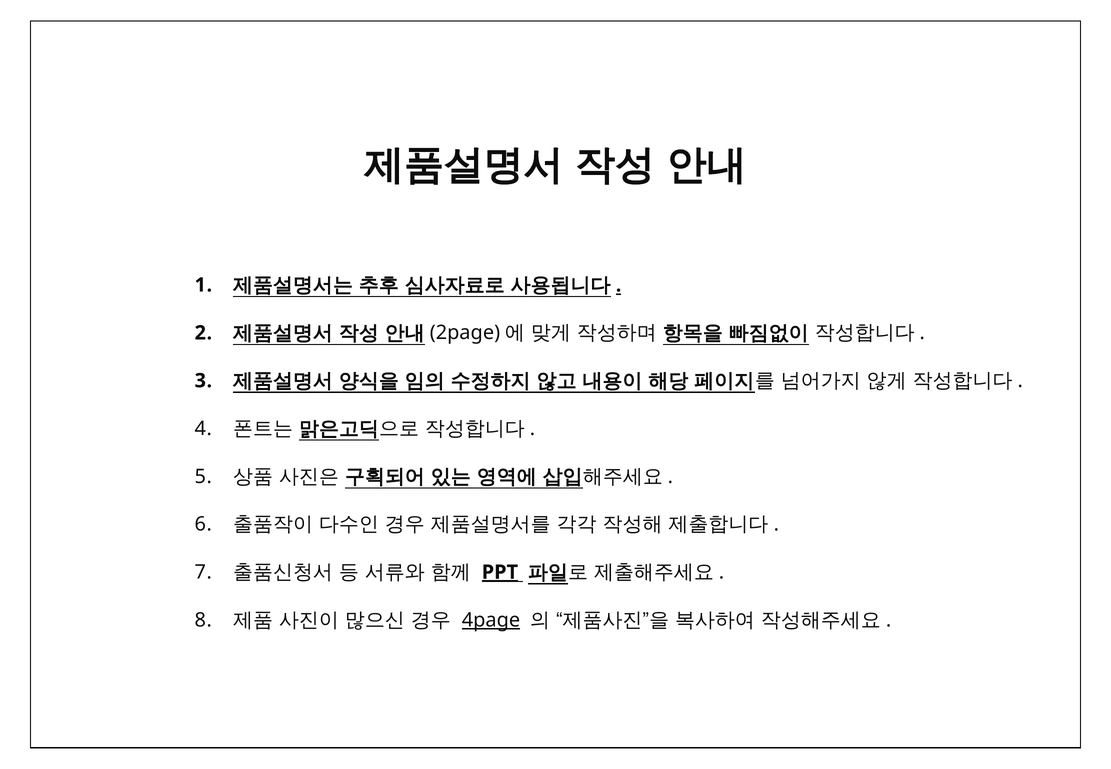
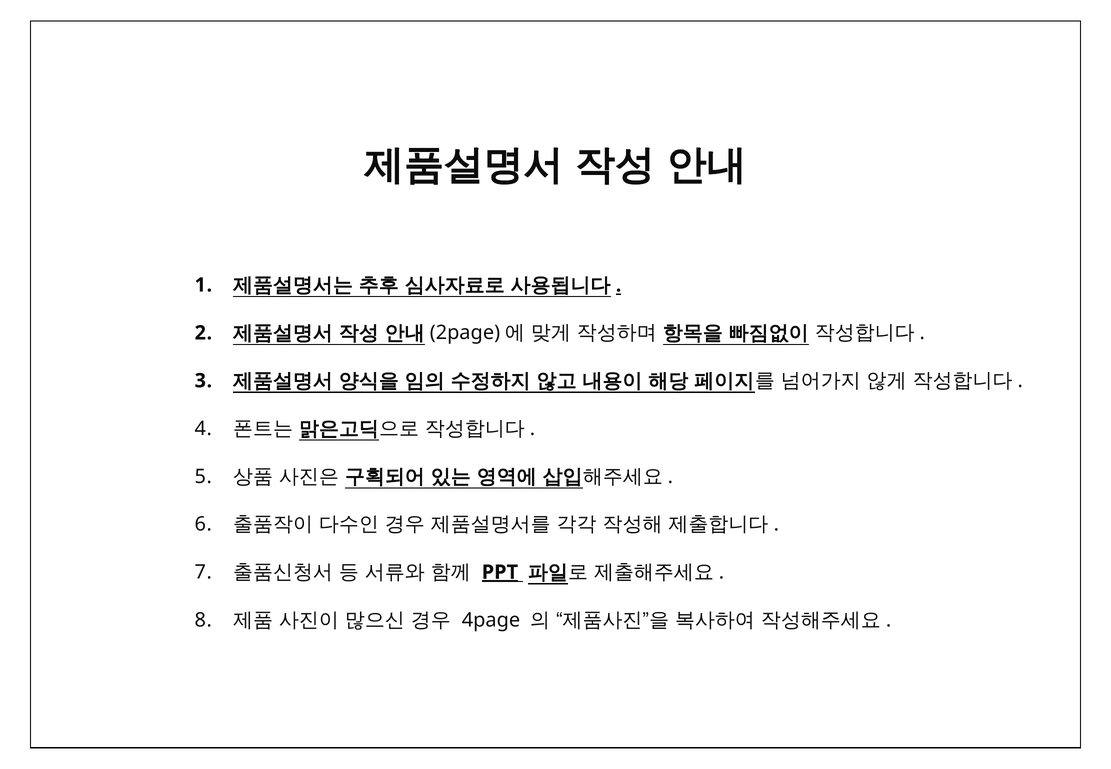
4page underline: present -> none
